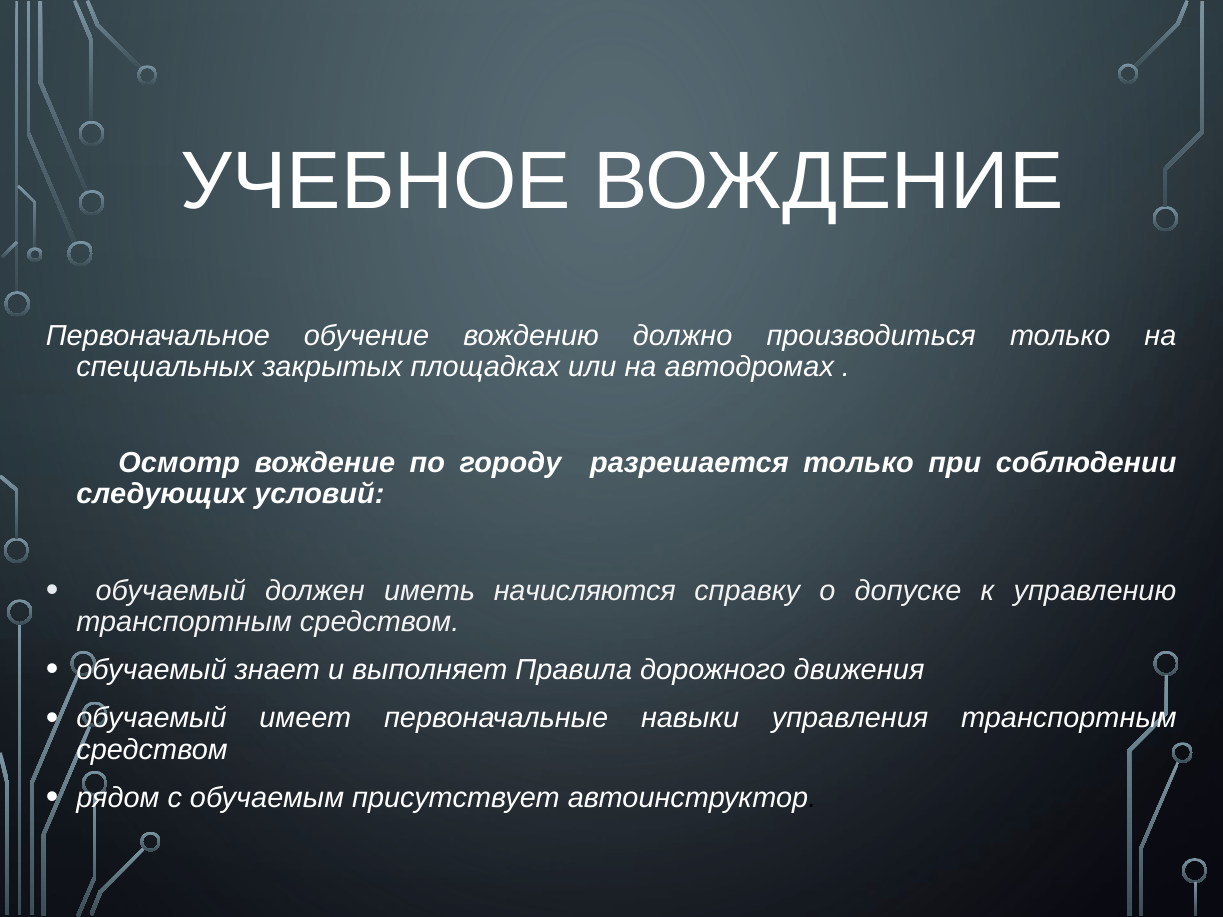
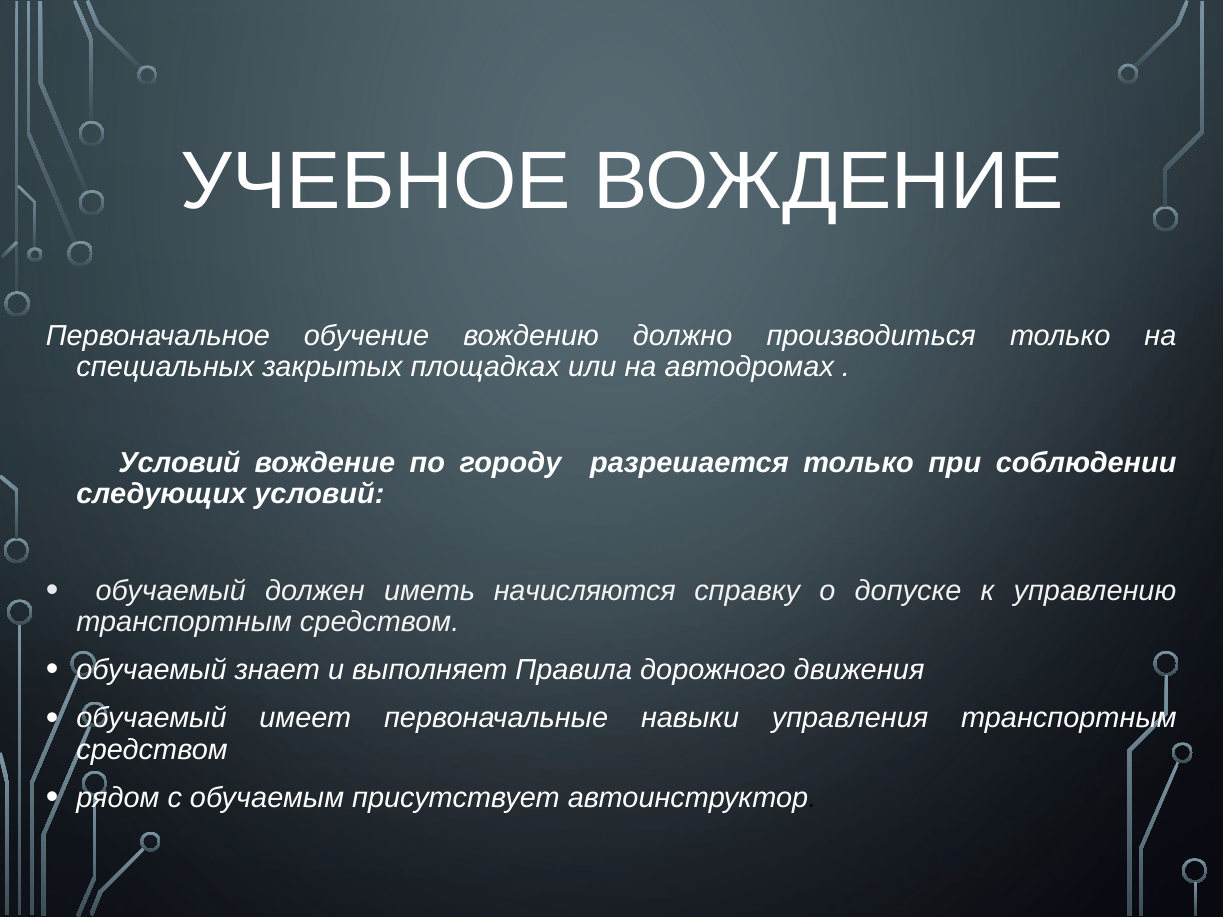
Осмотр at (179, 463): Осмотр -> Условий
